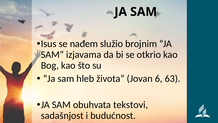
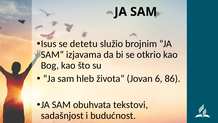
nađem: nađem -> detetu
63: 63 -> 86
